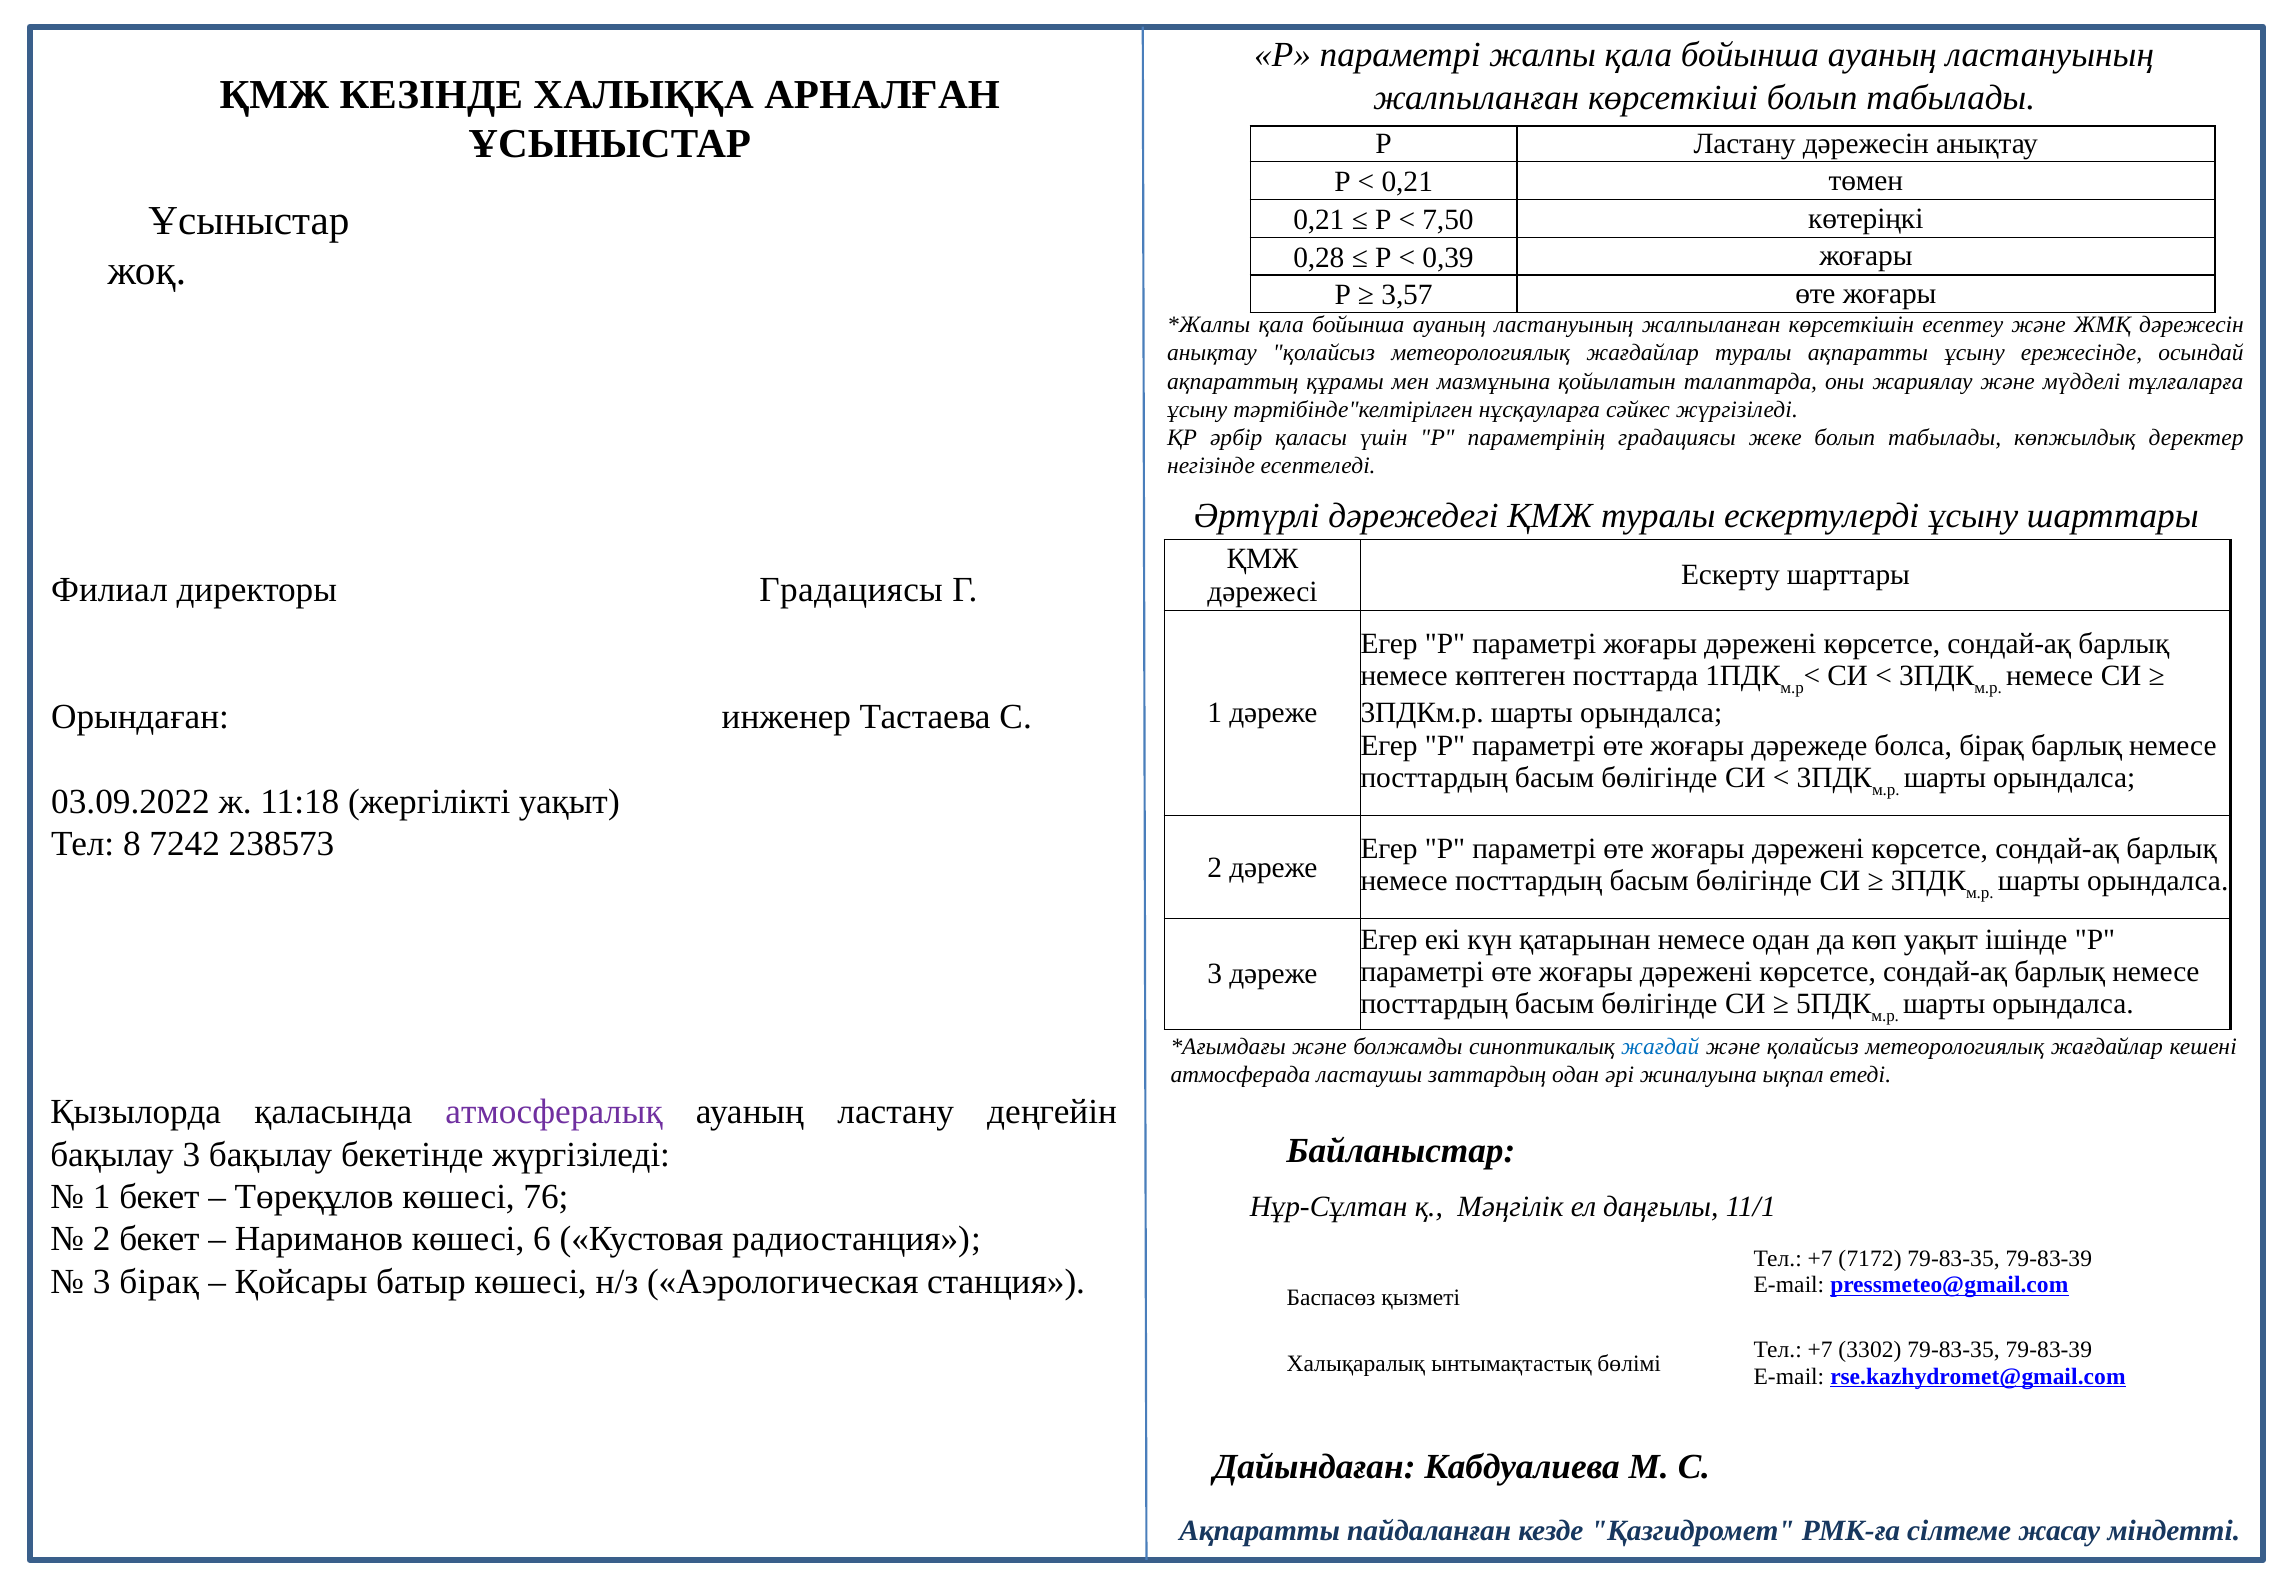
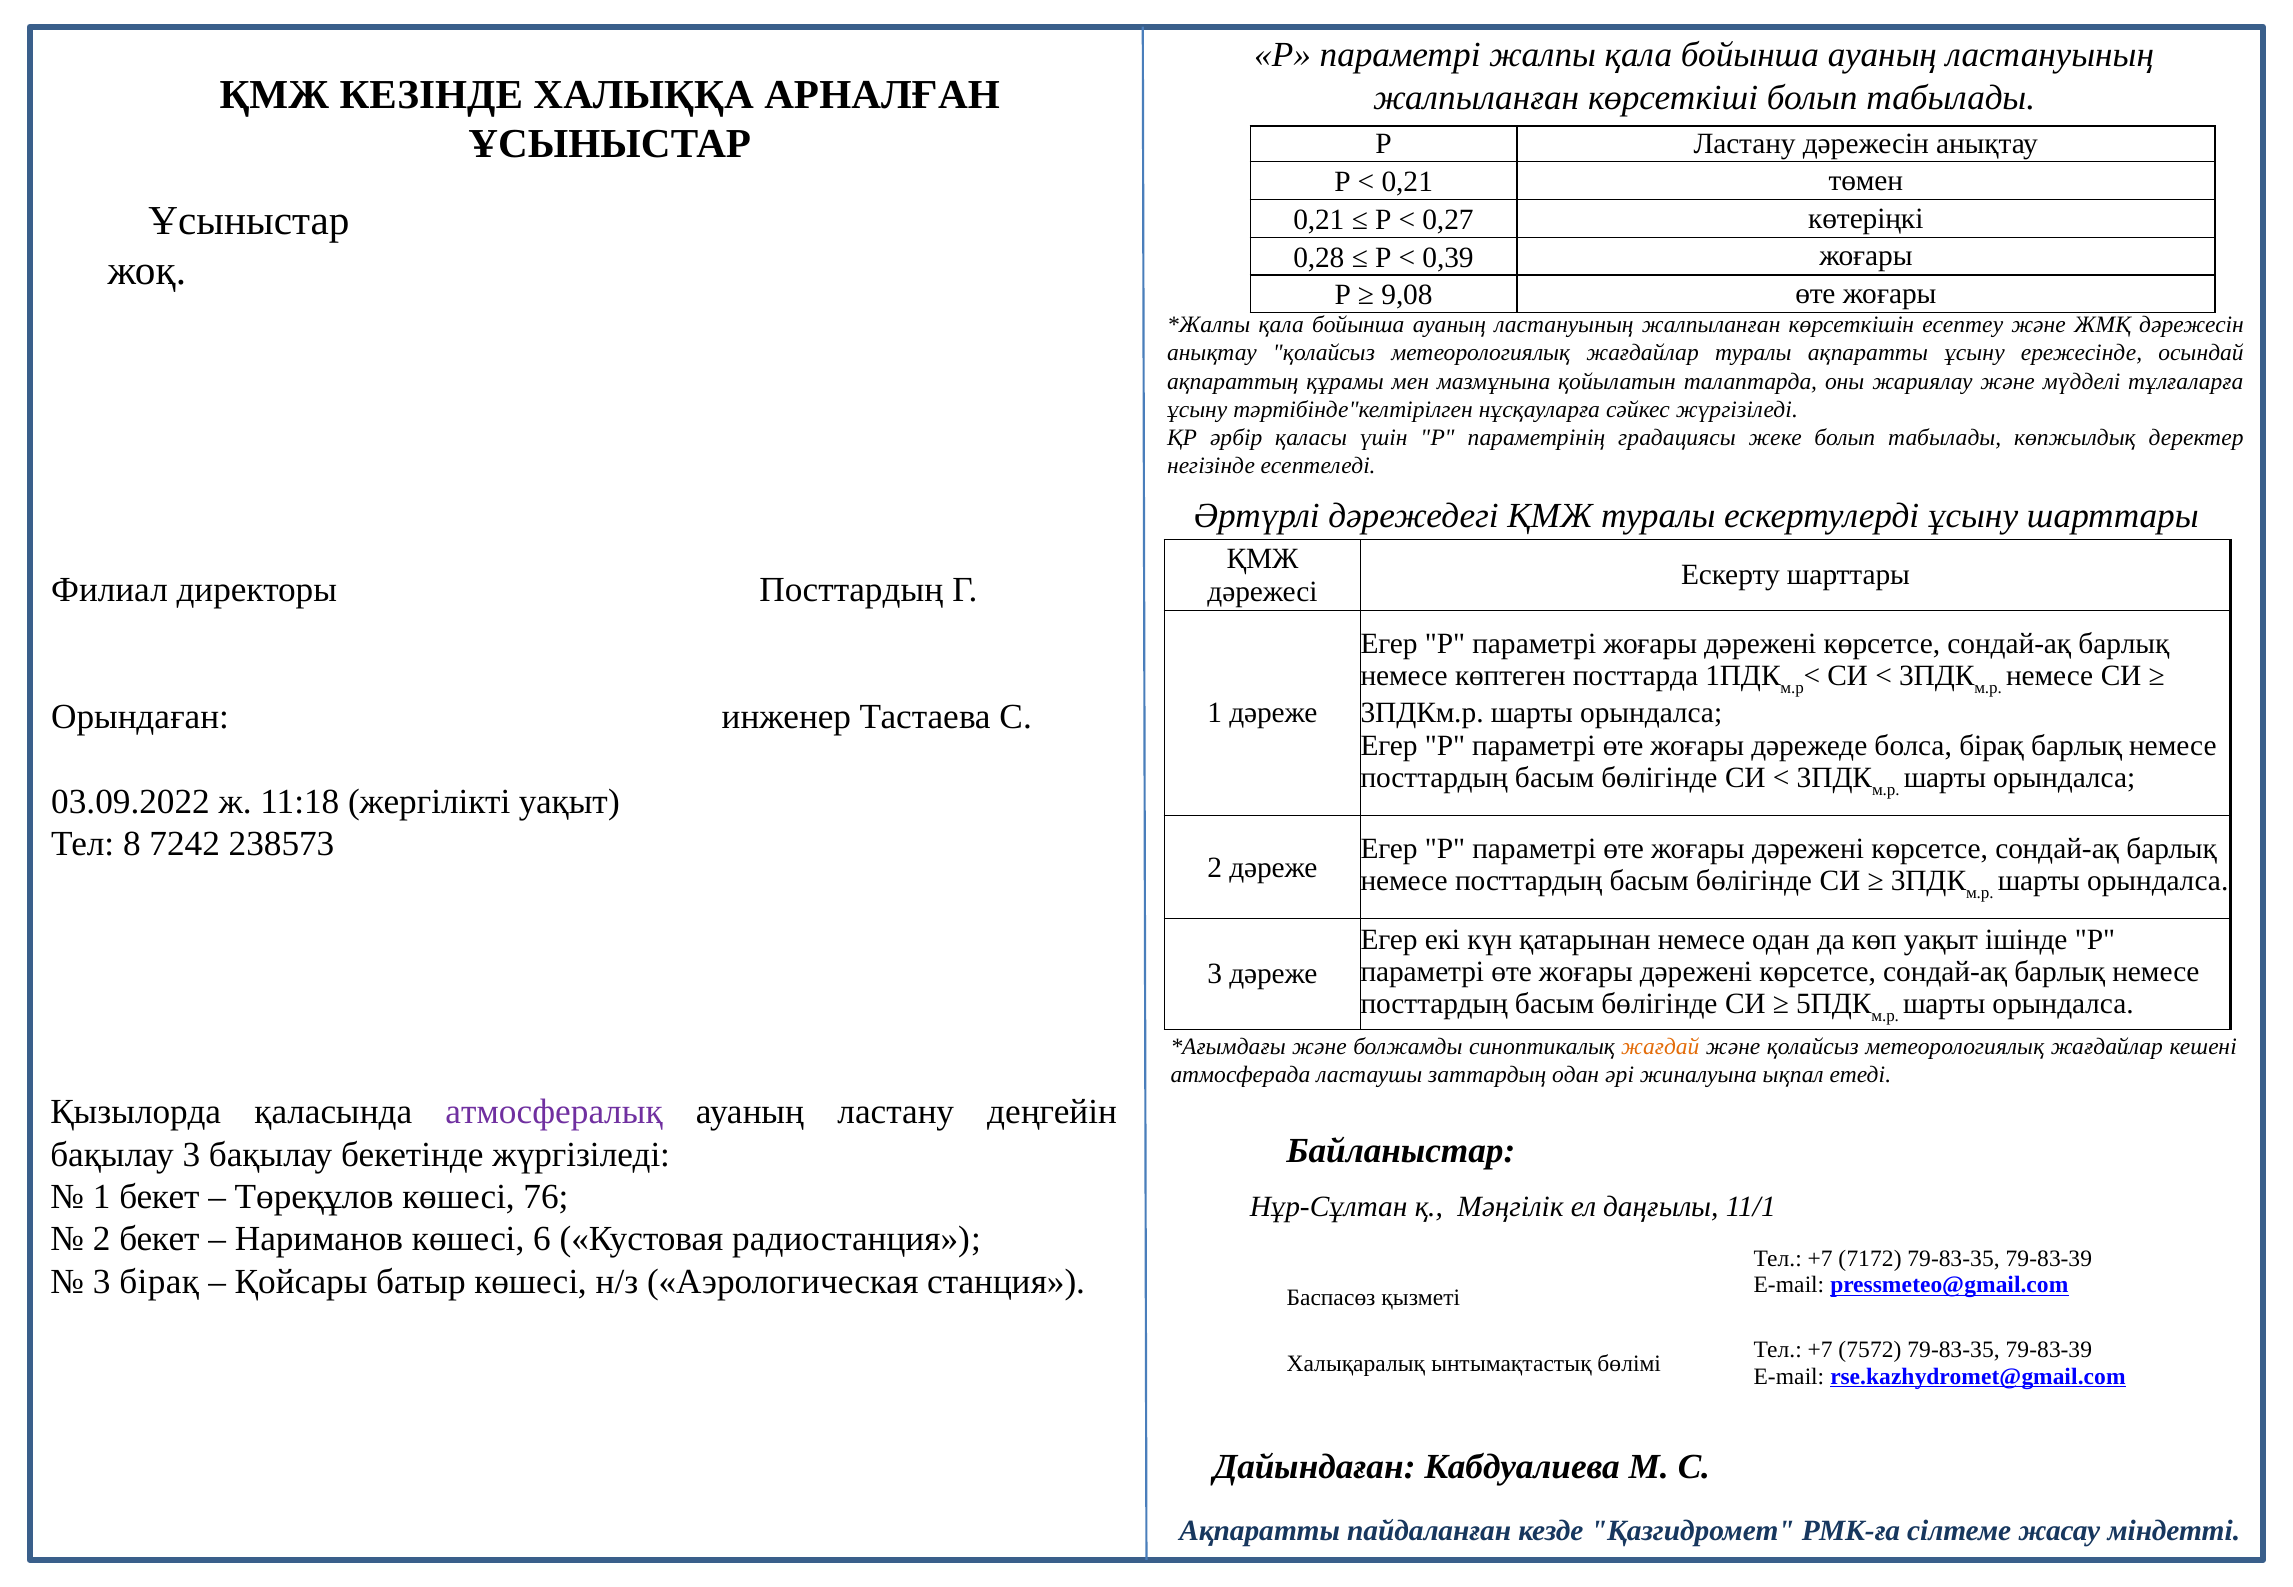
7,50: 7,50 -> 0,27
3,57: 3,57 -> 9,08
директоры Градациясы: Градациясы -> Посттардың
жағдай colour: blue -> orange
3302: 3302 -> 7572
